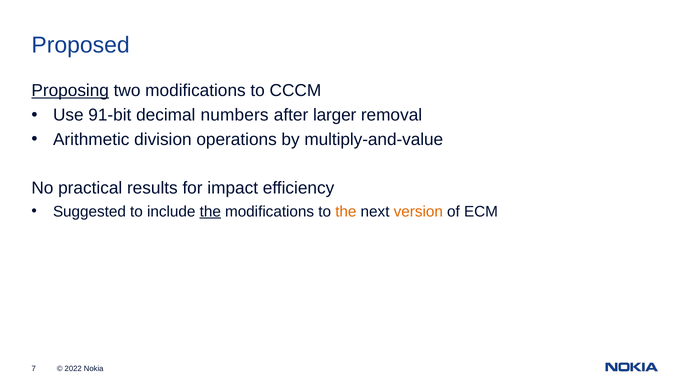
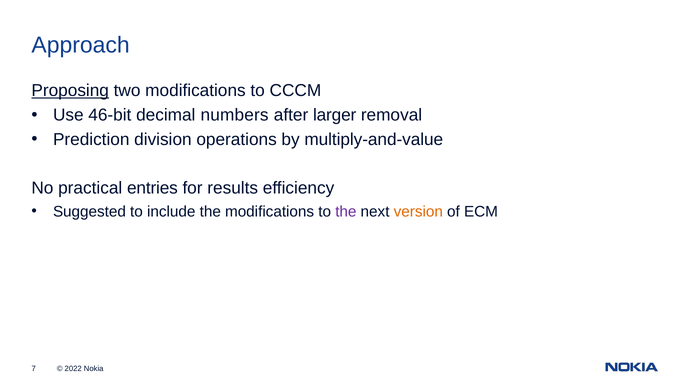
Proposed: Proposed -> Approach
91-bit: 91-bit -> 46-bit
Arithmetic: Arithmetic -> Prediction
results: results -> entries
impact: impact -> results
the at (210, 211) underline: present -> none
the at (346, 211) colour: orange -> purple
